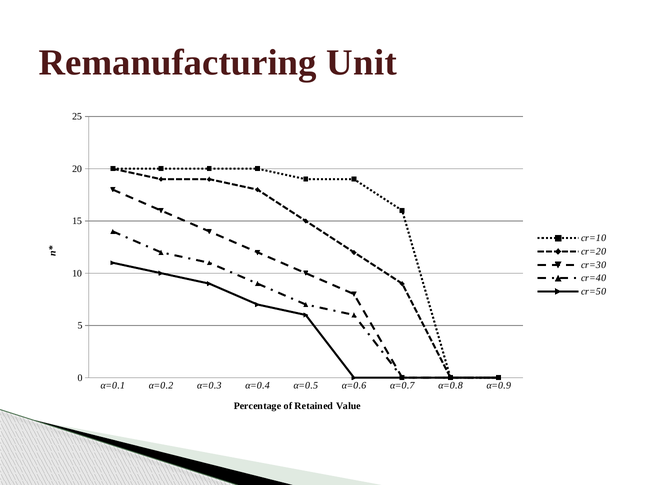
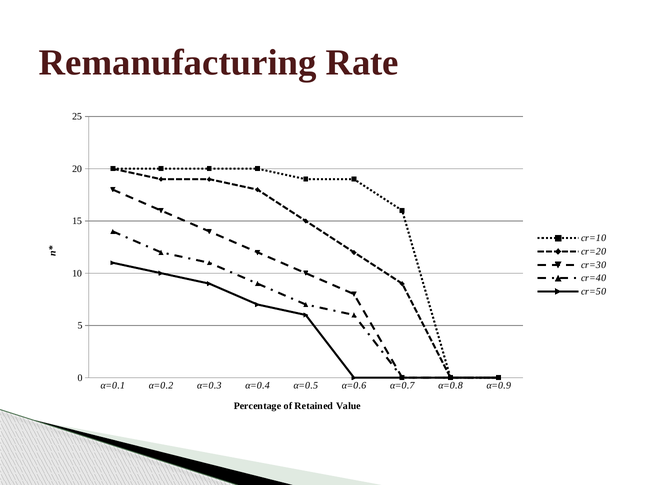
Unit: Unit -> Rate
